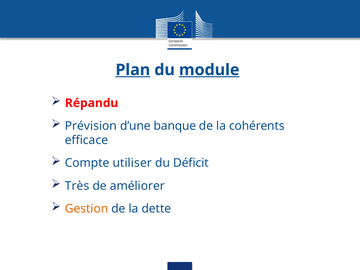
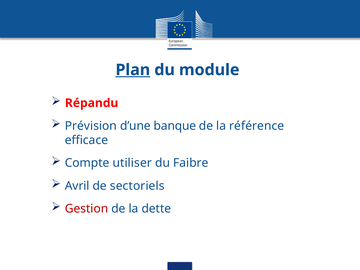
module underline: present -> none
cohérents: cohérents -> référence
Déficit: Déficit -> Faibre
Très: Très -> Avril
améliorer: améliorer -> sectoriels
Gestion colour: orange -> red
